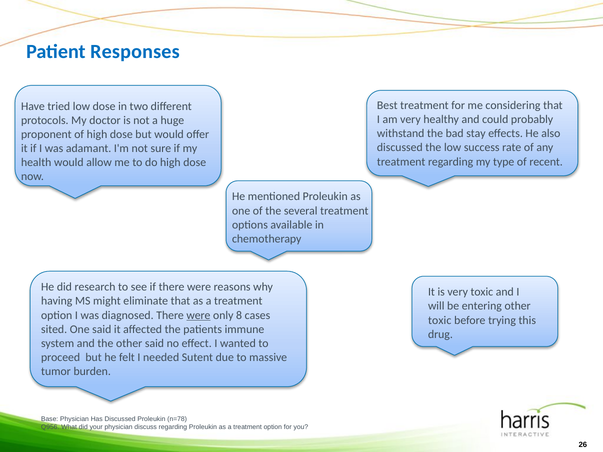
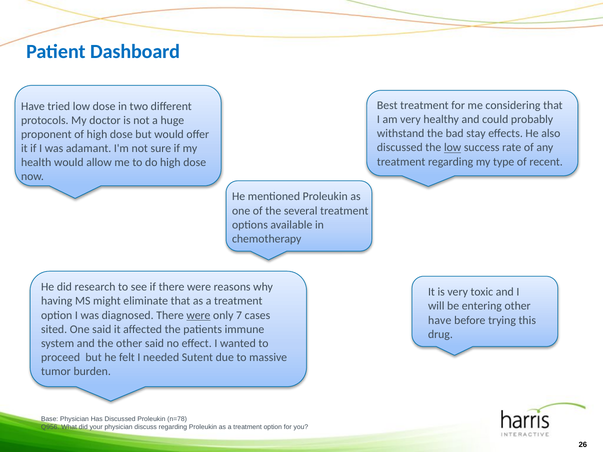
Responses: Responses -> Dashboard
low at (453, 148) underline: none -> present
8: 8 -> 7
toxic at (440, 320): toxic -> have
